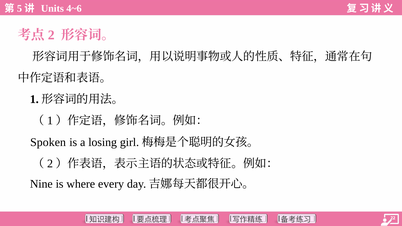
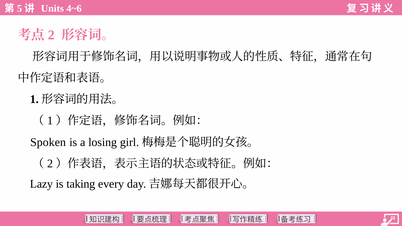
Nine: Nine -> Lazy
where: where -> taking
